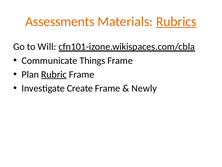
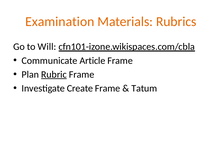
Assessments: Assessments -> Examination
Rubrics underline: present -> none
Things: Things -> Article
Newly: Newly -> Tatum
